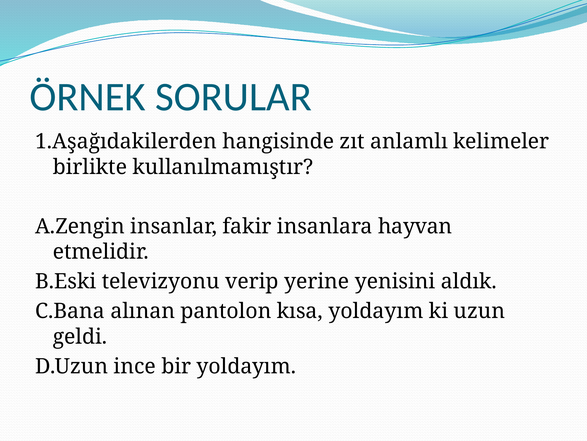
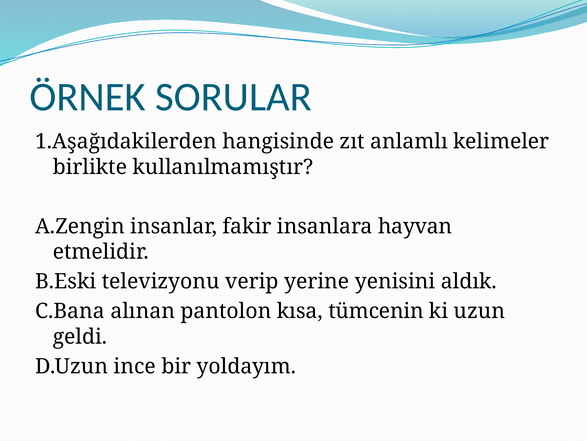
kısa yoldayım: yoldayım -> tümcenin
